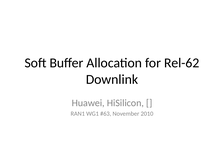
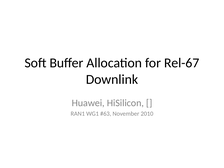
Rel-62: Rel-62 -> Rel-67
